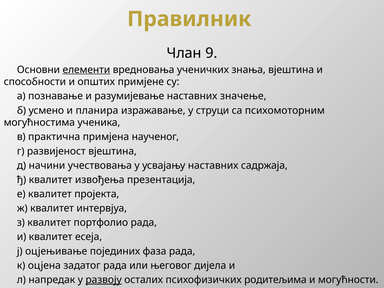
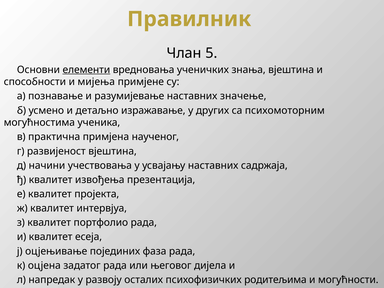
9: 9 -> 5
општих: општих -> мијења
планира: планира -> детаљно
струци: струци -> других
развоју underline: present -> none
